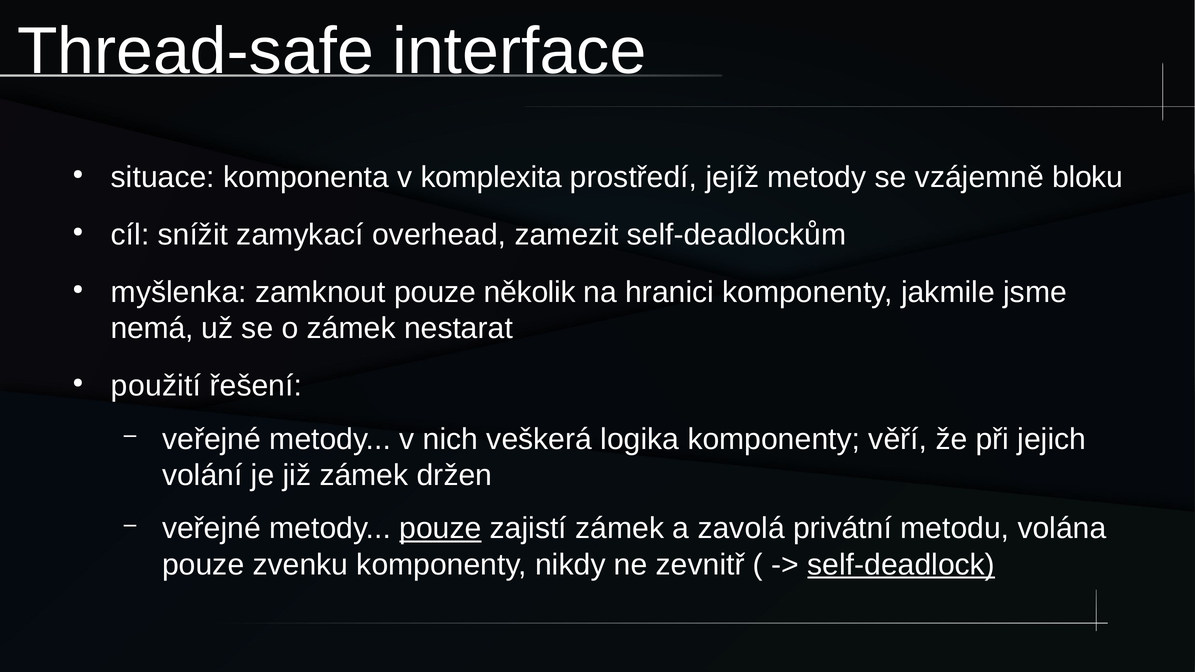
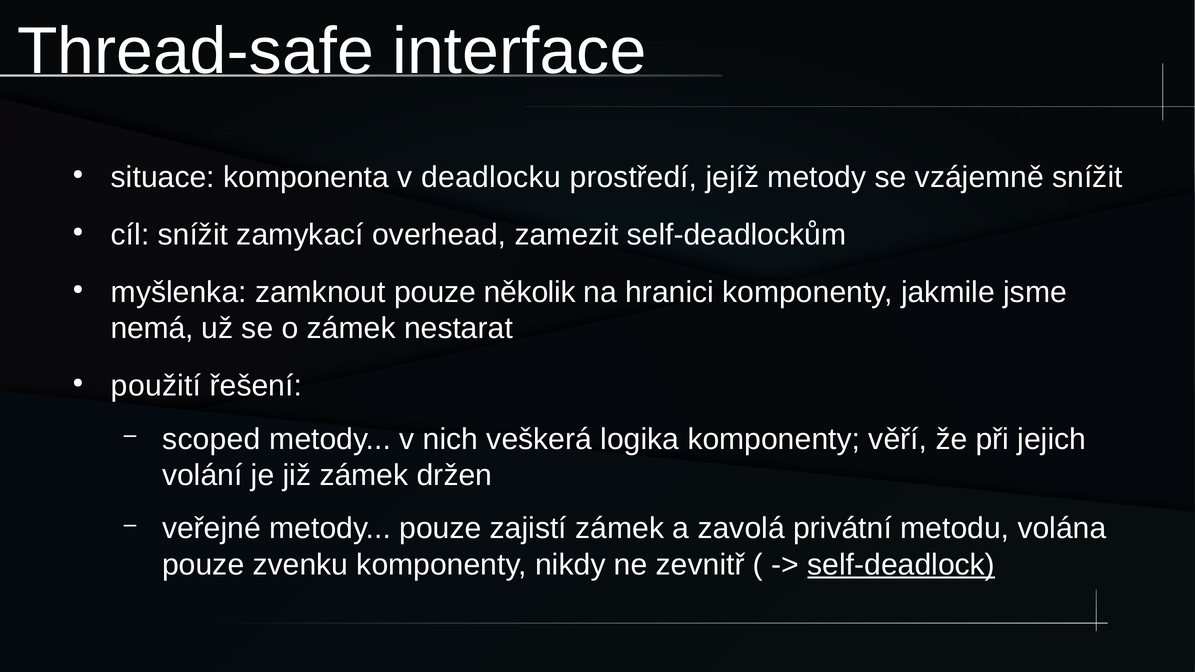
komplexita: komplexita -> deadlocku
vzájemně bloku: bloku -> snížit
veřejné at (212, 439): veřejné -> scoped
pouze at (440, 529) underline: present -> none
